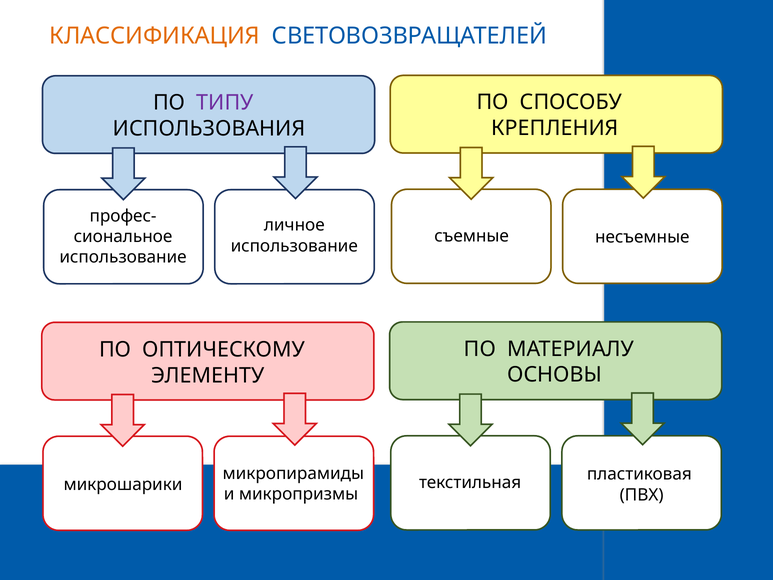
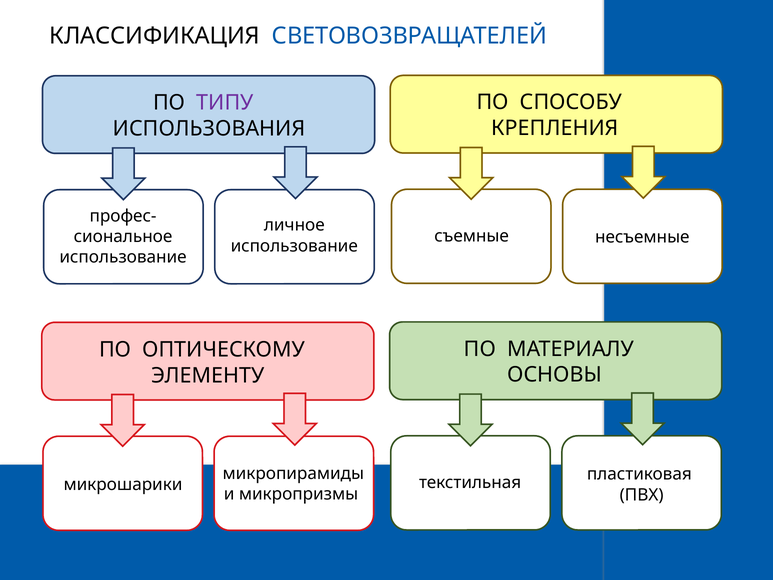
КЛАССИФИКАЦИЯ colour: orange -> black
